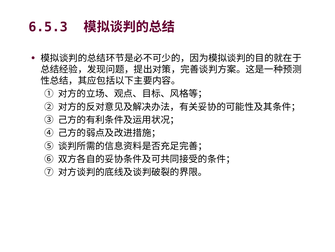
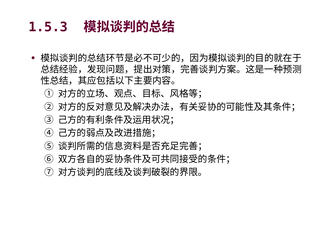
6.5.3: 6.5.3 -> 1.5.3
